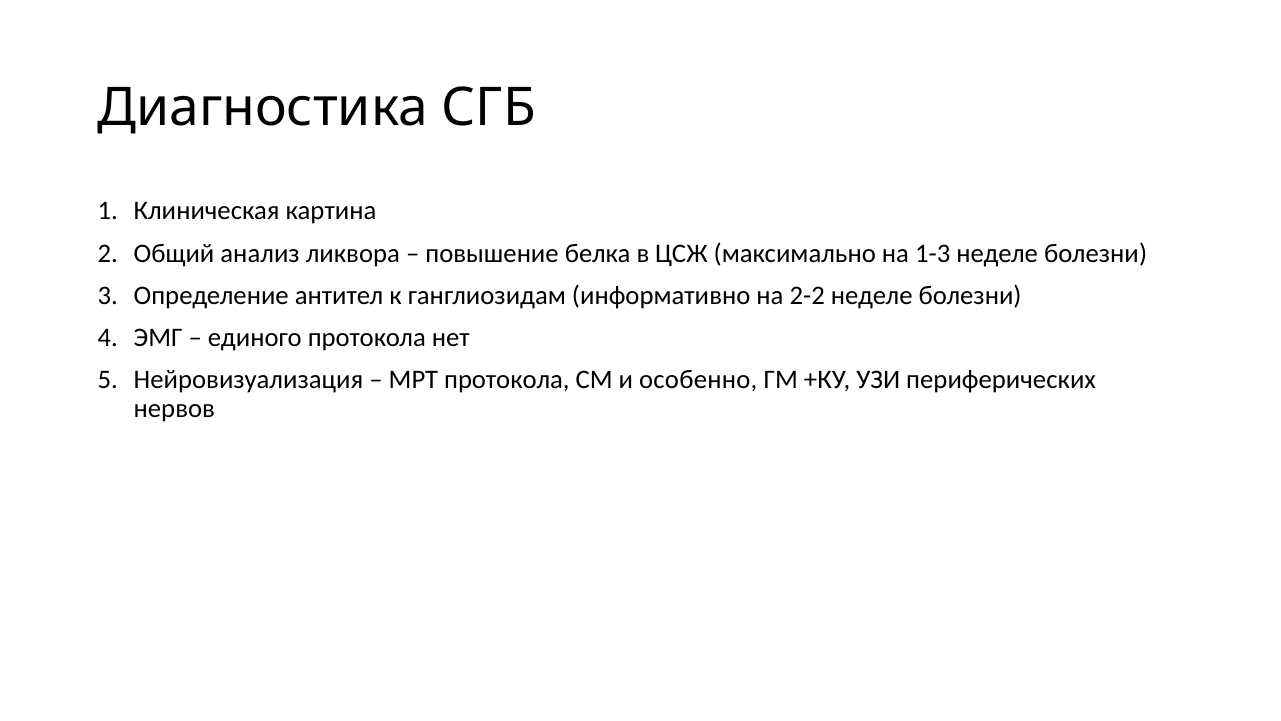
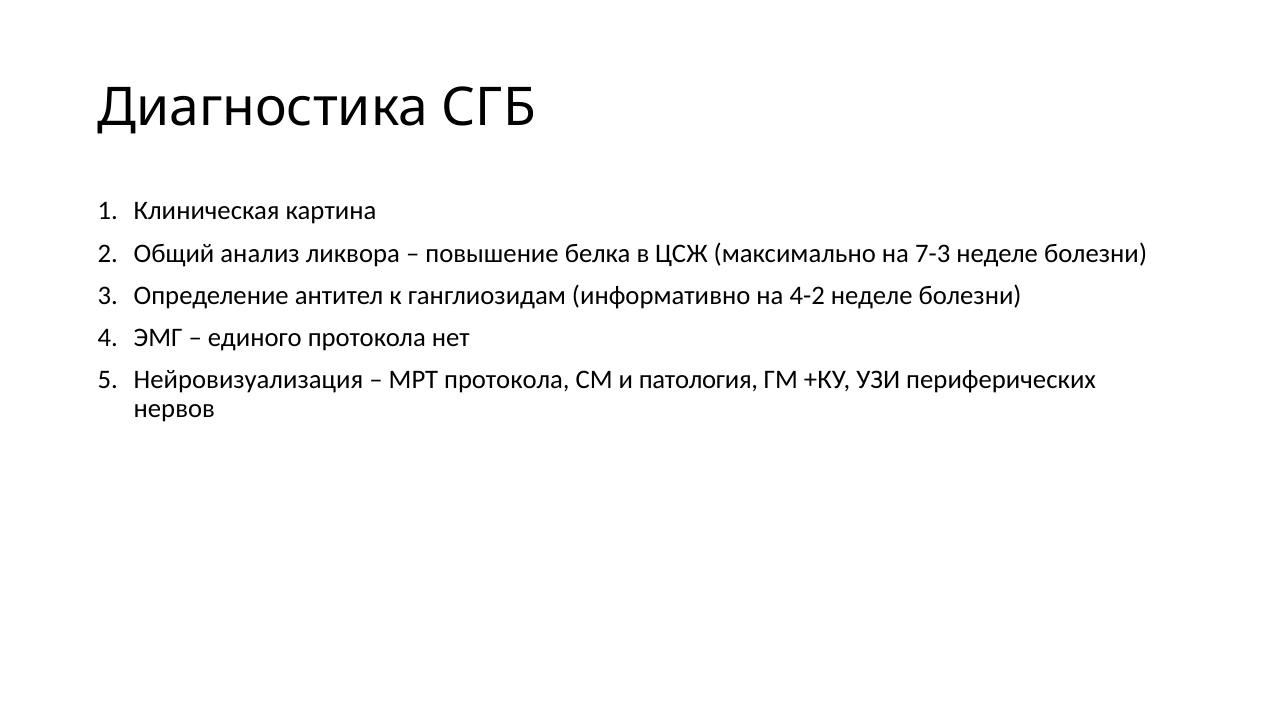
1-3: 1-3 -> 7-3
2-2: 2-2 -> 4-2
особенно: особенно -> патология
